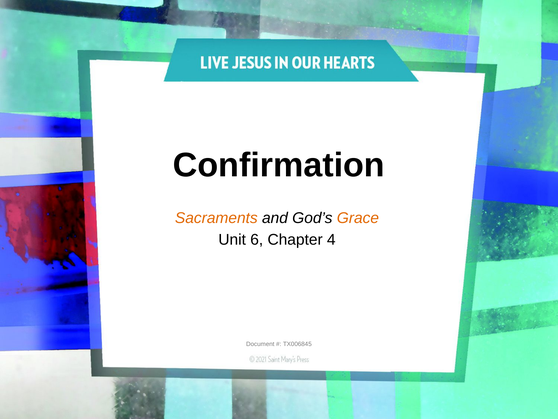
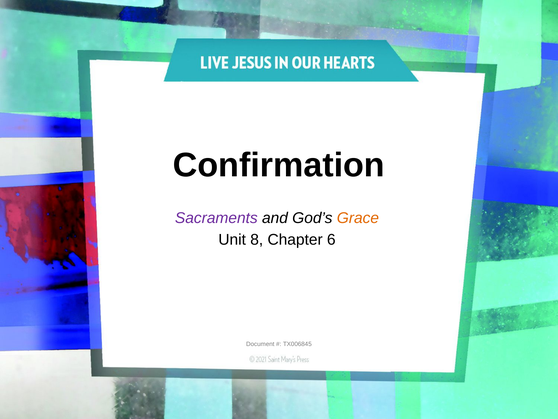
Sacraments colour: orange -> purple
6: 6 -> 8
4: 4 -> 6
